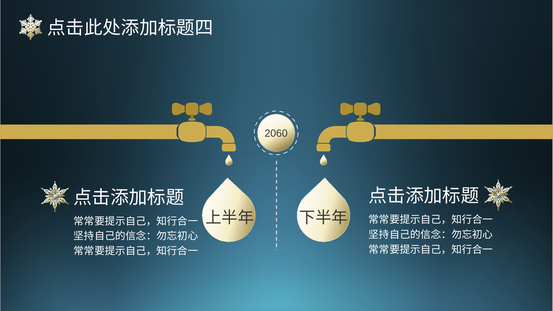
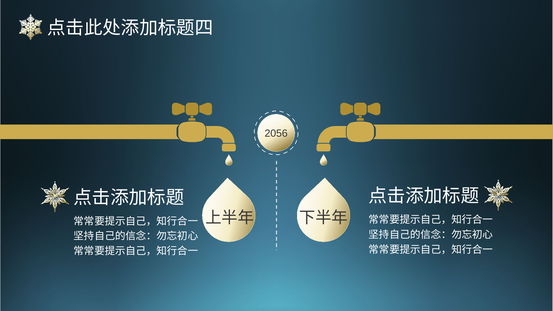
2060: 2060 -> 2056
